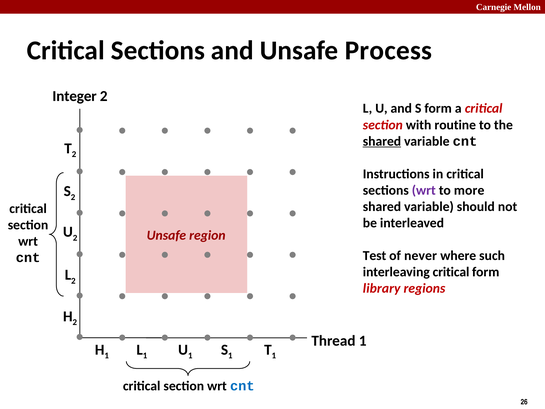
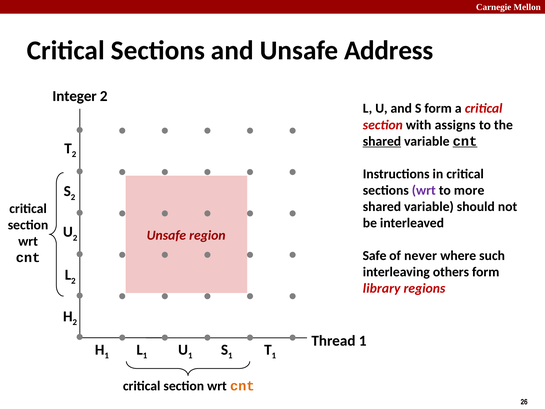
Process: Process -> Address
routine: routine -> assigns
cnt at (465, 141) underline: none -> present
Test: Test -> Safe
interleaving critical: critical -> others
cnt at (242, 386) colour: blue -> orange
